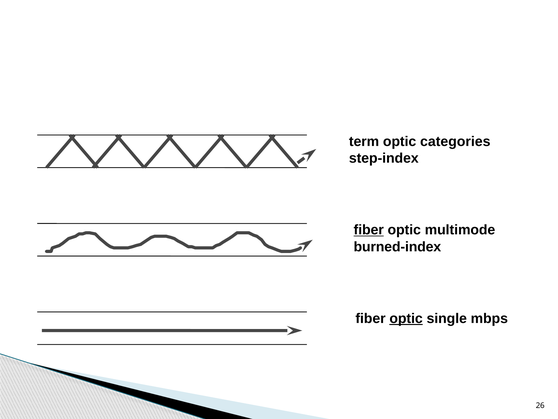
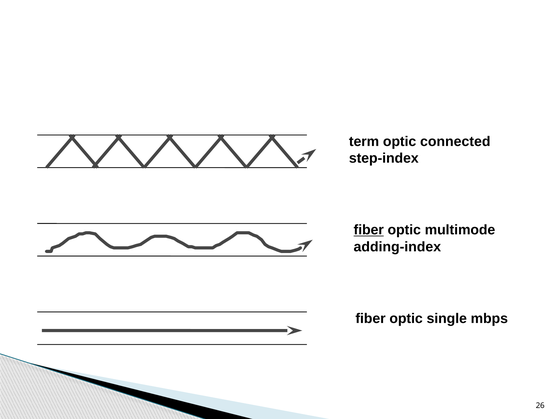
categories: categories -> connected
burned-index: burned-index -> adding-index
optic at (406, 318) underline: present -> none
